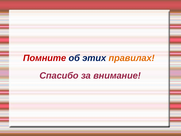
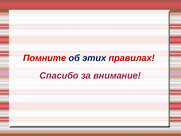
правилах colour: orange -> red
